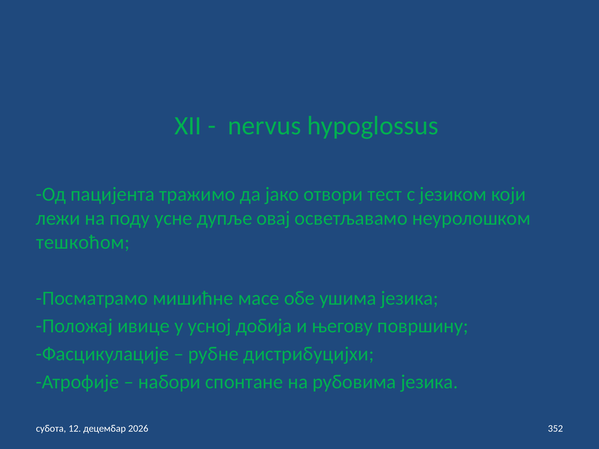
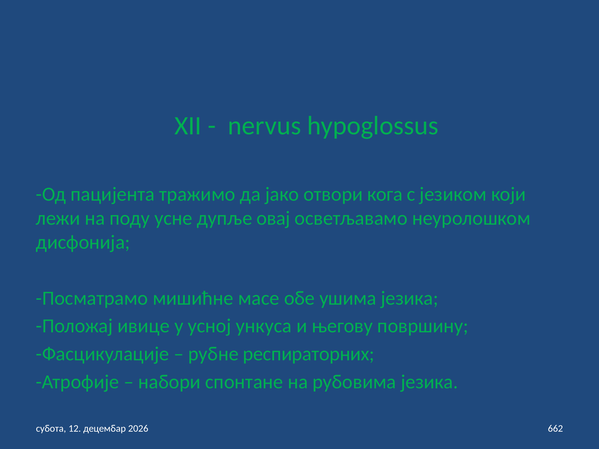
тест: тест -> кога
тешкоћом: тешкоћом -> дисфонија
добија: добија -> ункуса
дистрибуцијхи: дистрибуцијхи -> респираторних
352: 352 -> 662
